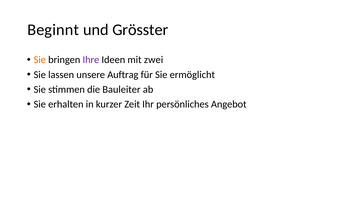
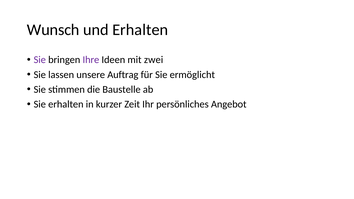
Beginnt: Beginnt -> Wunsch
und Grösster: Grösster -> Erhalten
Sie at (40, 60) colour: orange -> purple
Bauleiter: Bauleiter -> Baustelle
